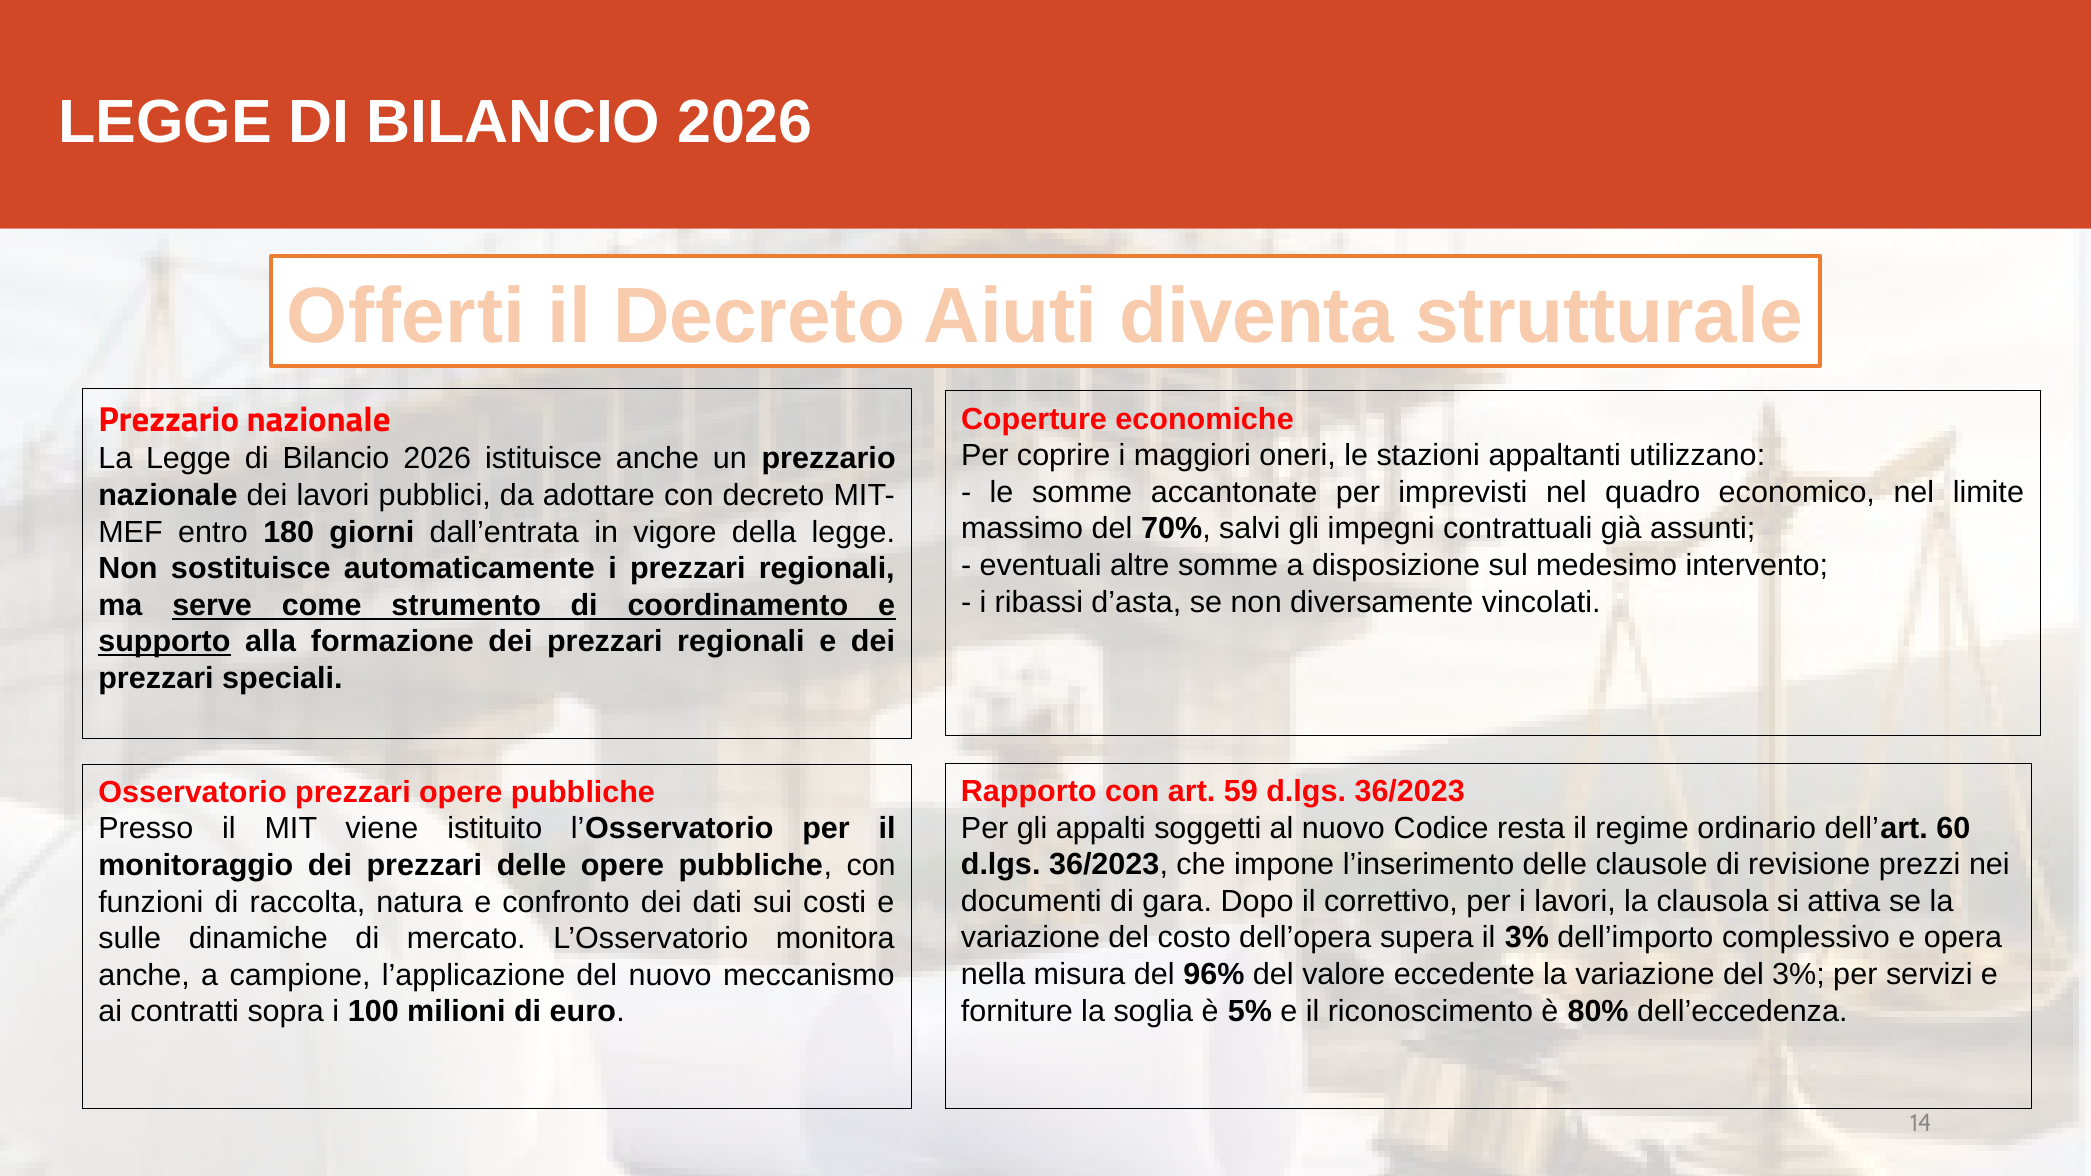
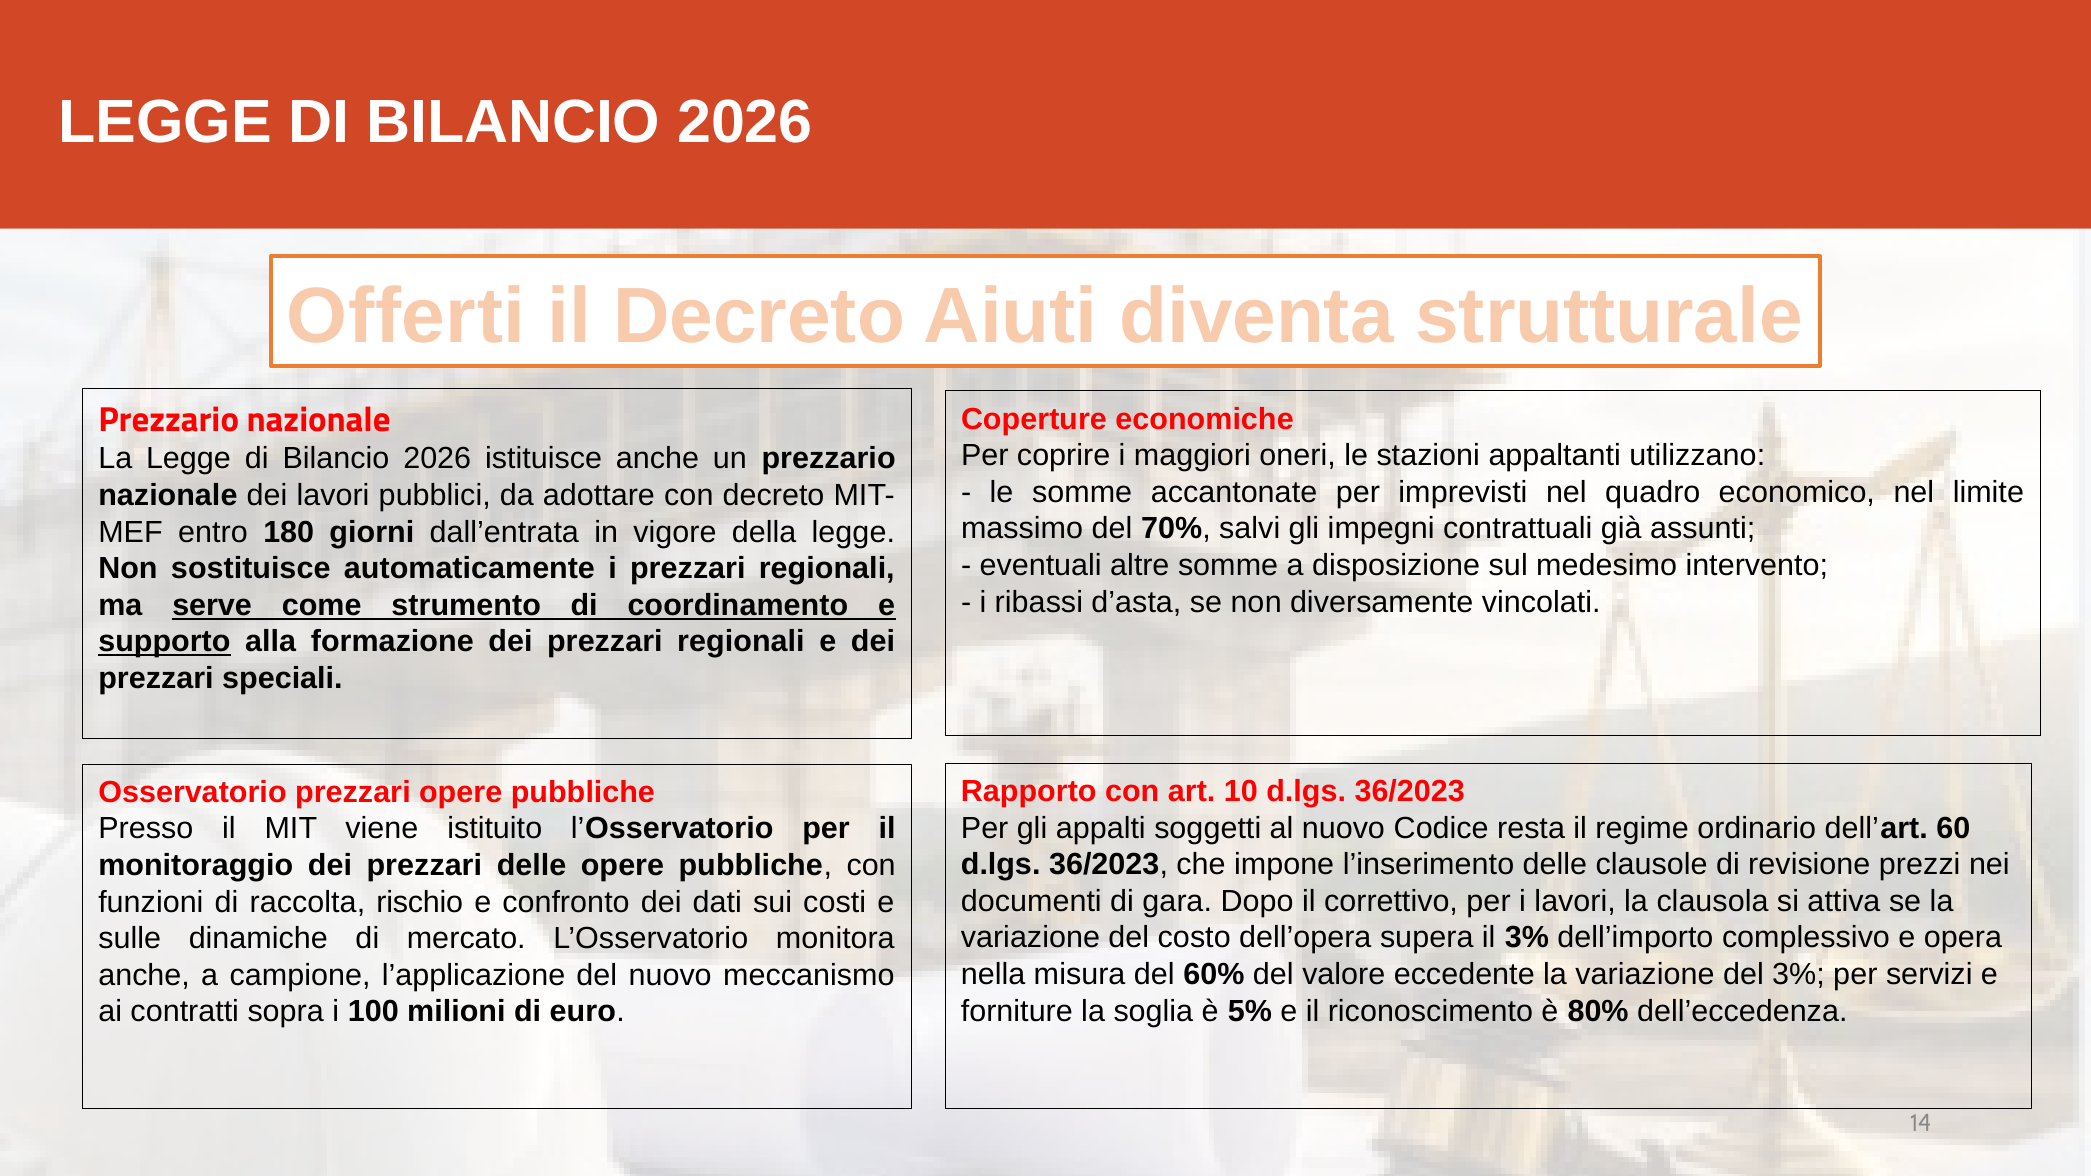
59: 59 -> 10
natura: natura -> rischio
96%: 96% -> 60%
